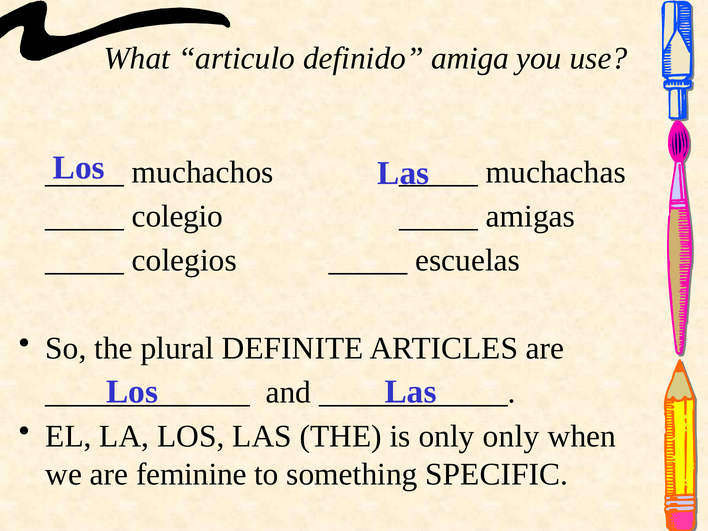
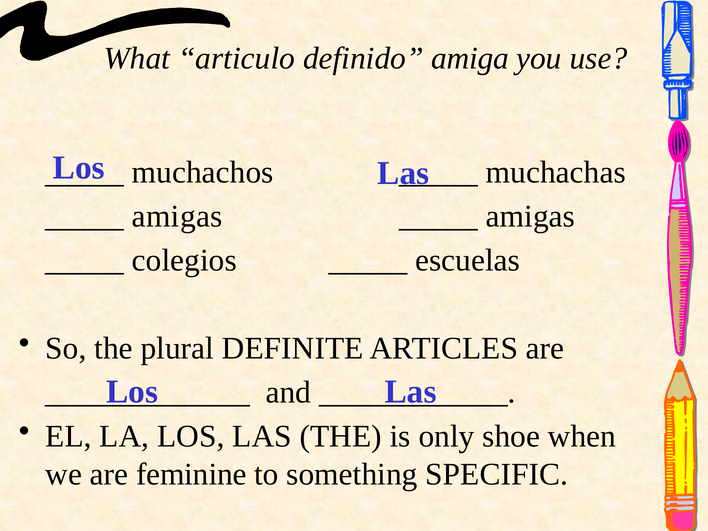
colegio at (178, 216): colegio -> amigas
only only: only -> shoe
